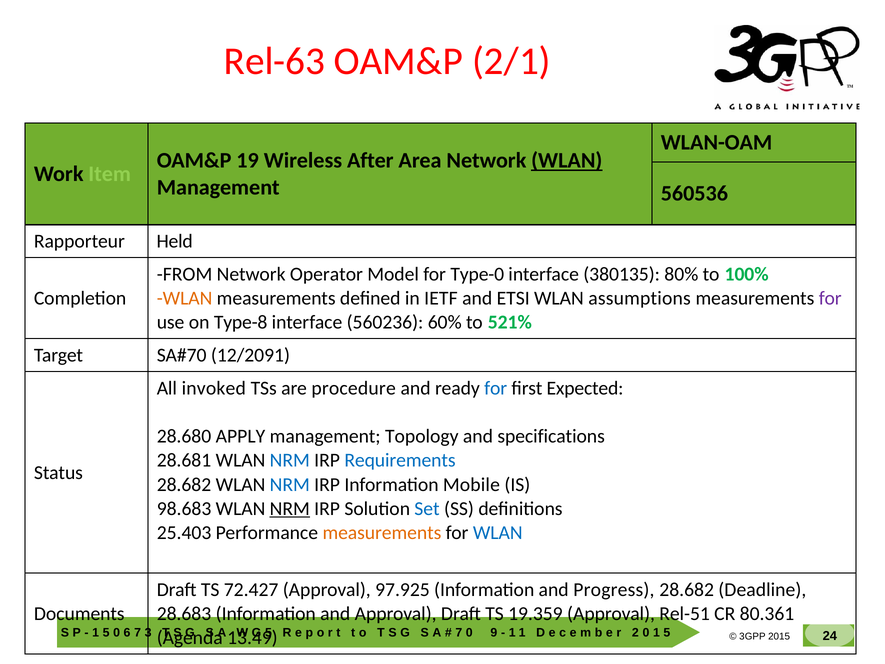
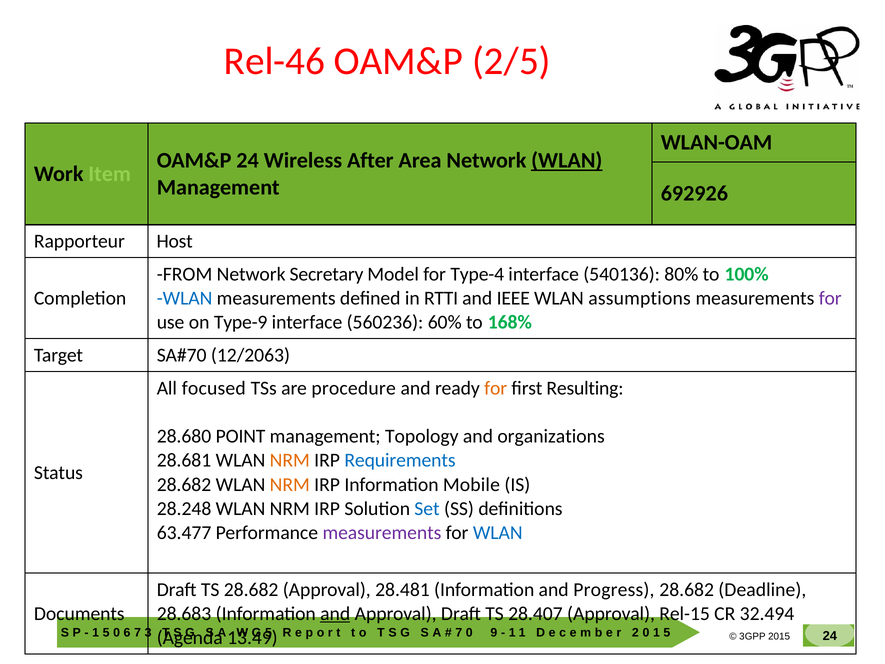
Rel-63: Rel-63 -> Rel-46
2/1: 2/1 -> 2/5
OAM&P 19: 19 -> 24
560536: 560536 -> 692926
Held: Held -> Host
Operator: Operator -> Secretary
Type-0: Type-0 -> Type-4
380135: 380135 -> 540136
WLAN at (185, 298) colour: orange -> blue
IETF: IETF -> RTTI
ETSI: ETSI -> IEEE
Type-8: Type-8 -> Type-9
521%: 521% -> 168%
12/2091: 12/2091 -> 12/2063
invoked: invoked -> focused
for at (496, 388) colour: blue -> orange
Expected: Expected -> Resulting
APPLY: APPLY -> POINT
specifications: specifications -> organizations
NRM at (290, 460) colour: blue -> orange
NRM at (290, 484) colour: blue -> orange
98.683: 98.683 -> 28.248
NRM at (290, 508) underline: present -> none
25.403: 25.403 -> 63.477
measurements at (382, 532) colour: orange -> purple
TS 72.427: 72.427 -> 28.682
97.925: 97.925 -> 28.481
and at (335, 613) underline: none -> present
19.359: 19.359 -> 28.407
Rel-51: Rel-51 -> Rel-15
80.361: 80.361 -> 32.494
